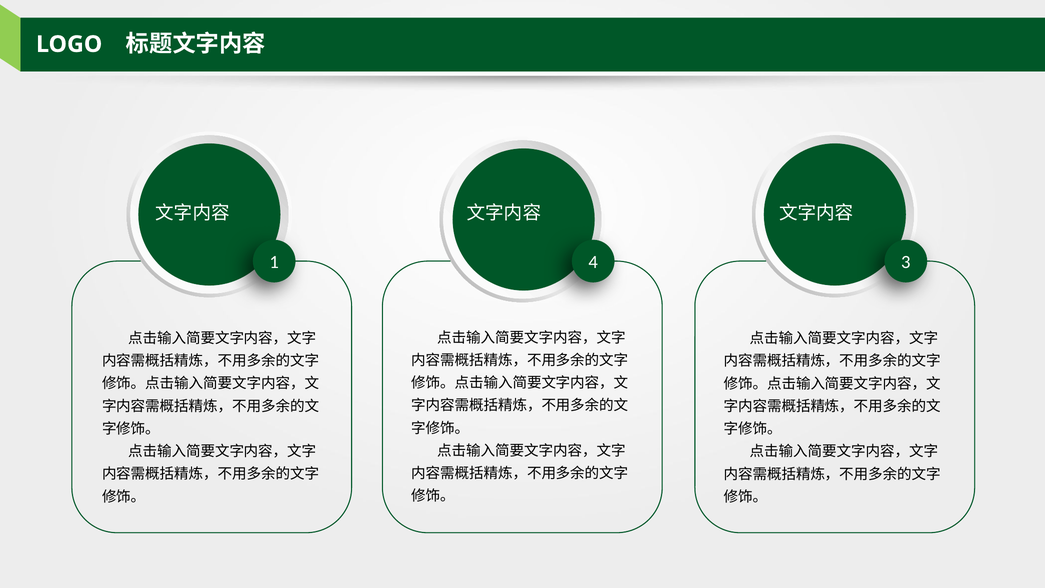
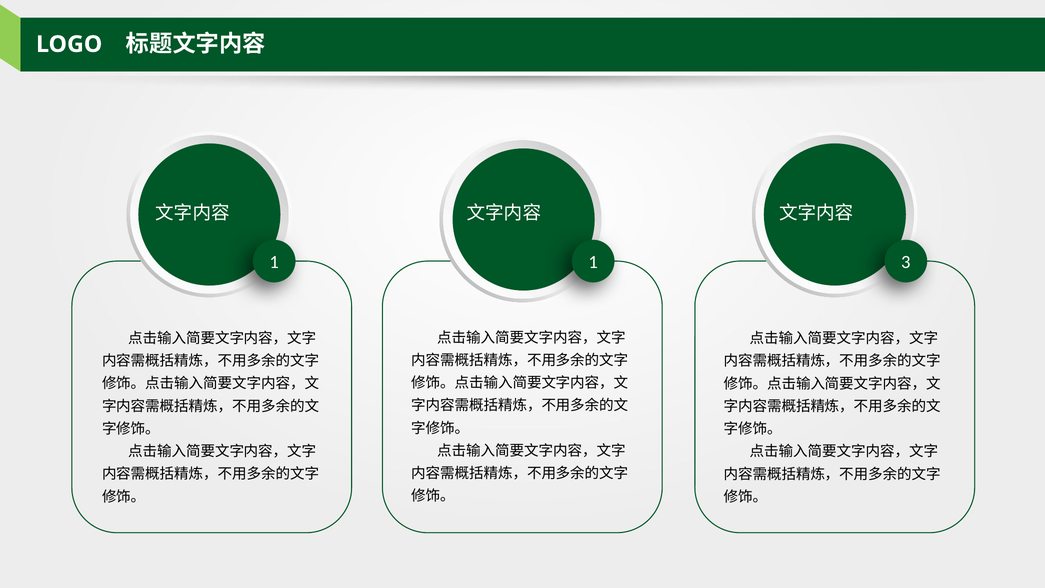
1 4: 4 -> 1
